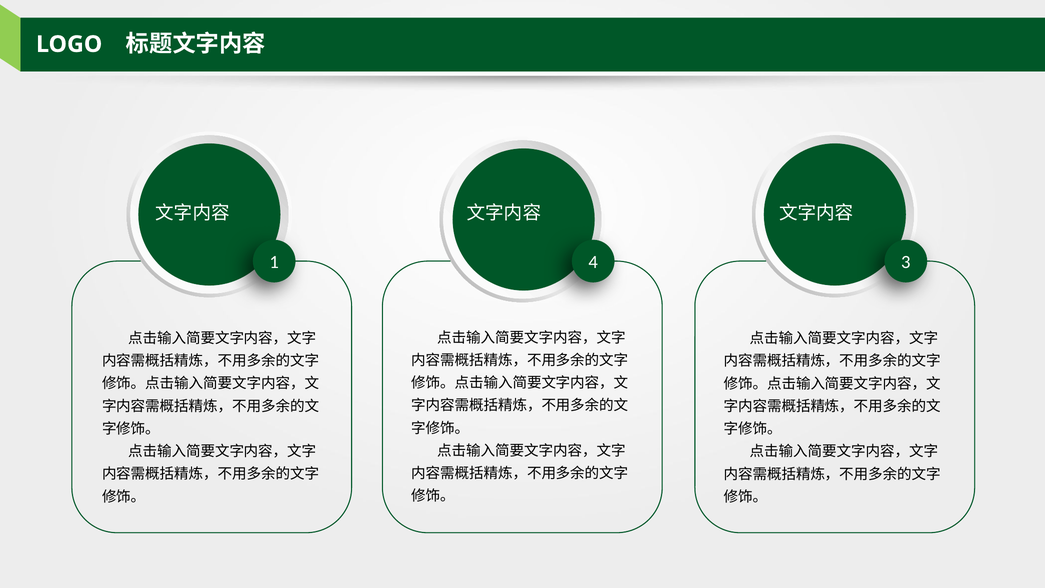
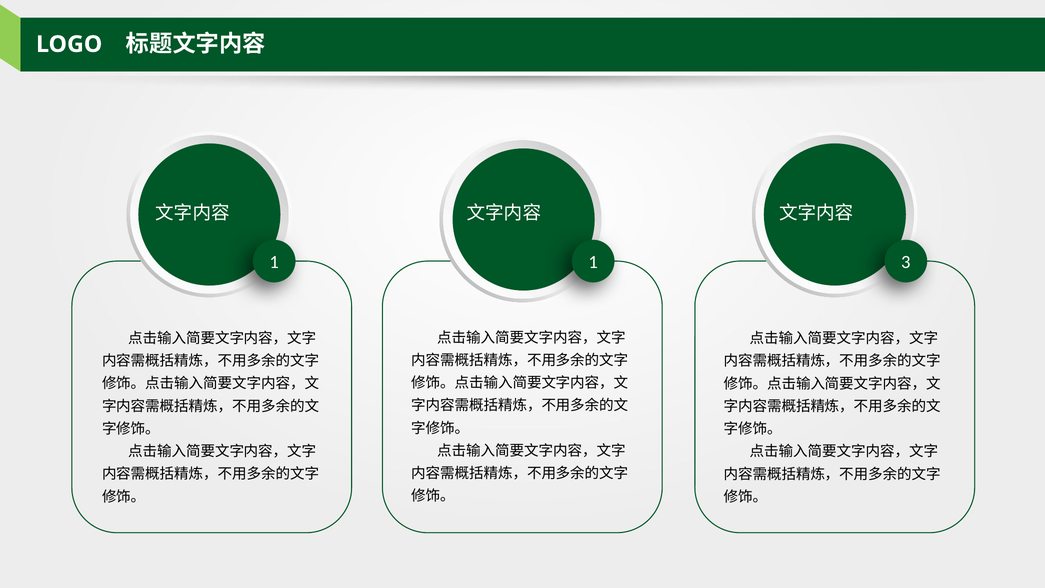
1 4: 4 -> 1
